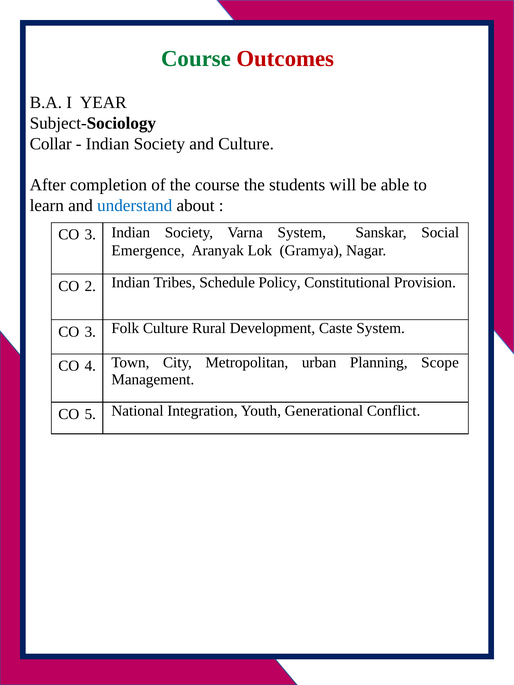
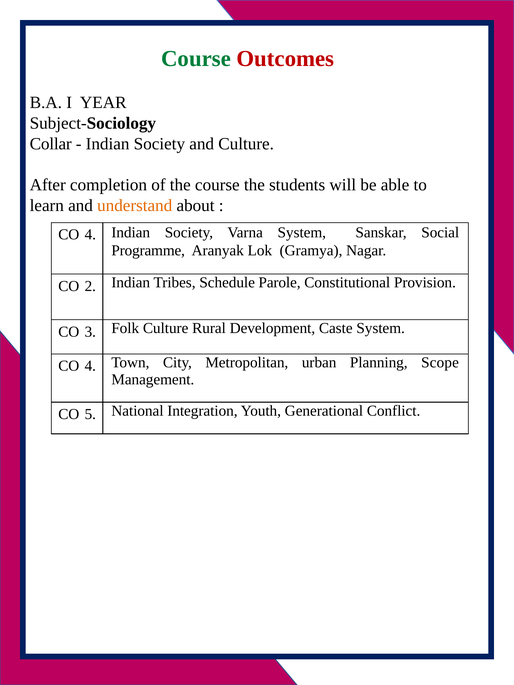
understand colour: blue -> orange
3 at (90, 235): 3 -> 4
Emergence: Emergence -> Programme
Policy: Policy -> Parole
